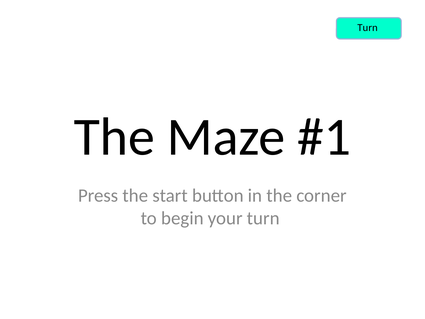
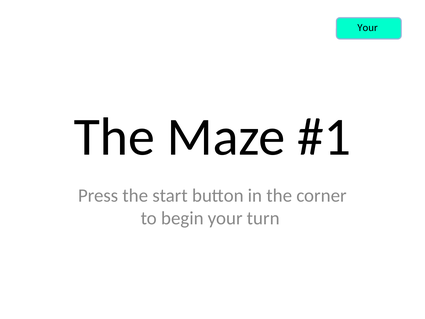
Turn at (368, 28): Turn -> Your
